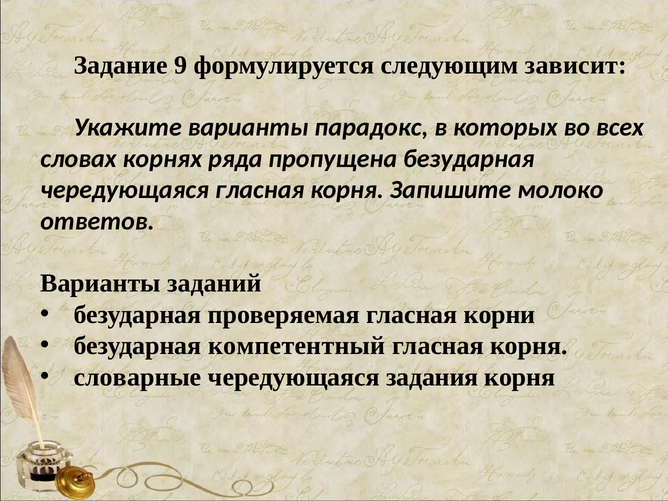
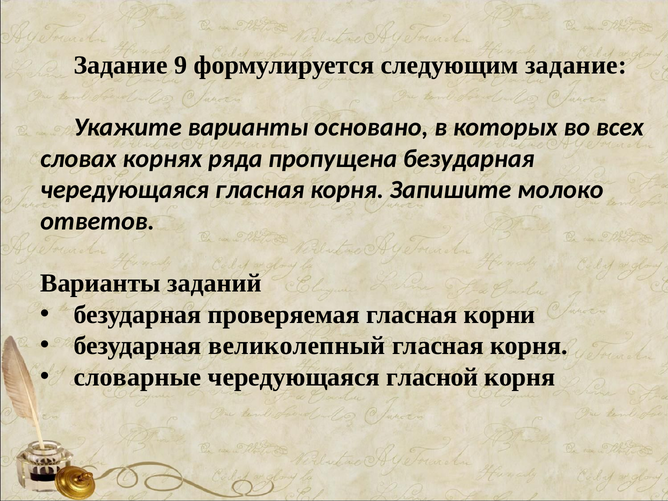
следующим зависит: зависит -> задание
парадокс: парадокс -> основано
компетентный: компетентный -> великолепный
задания: задания -> гласной
